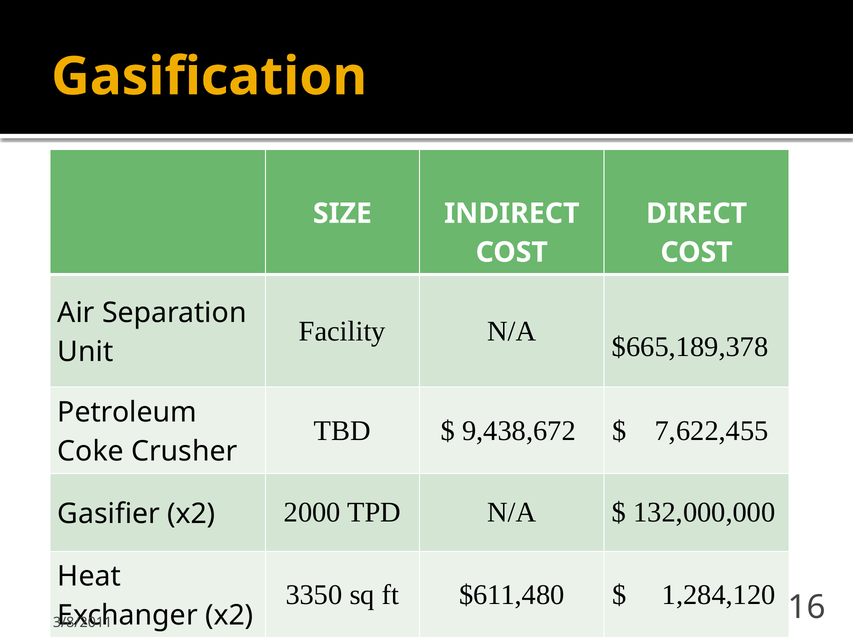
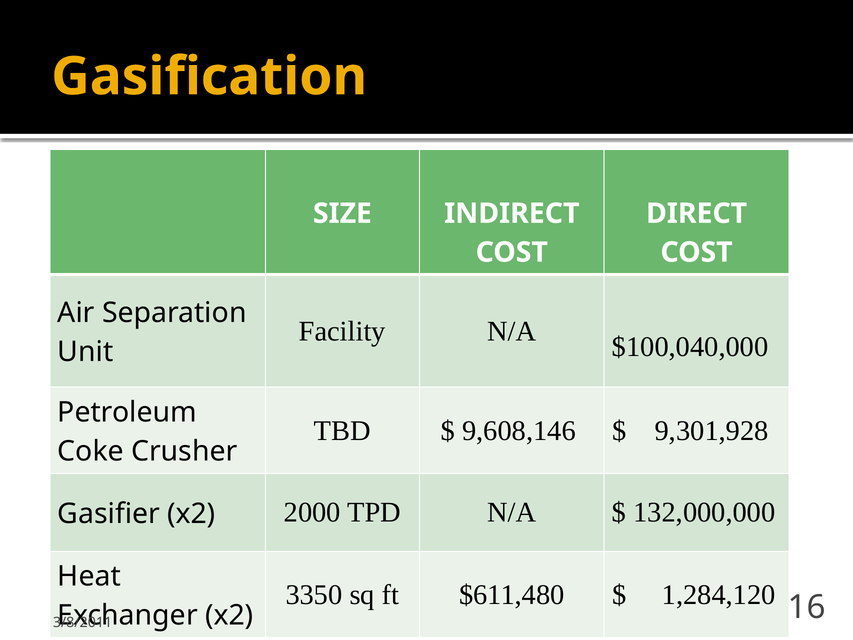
$665,189,378: $665,189,378 -> $100,040,000
9,438,672: 9,438,672 -> 9,608,146
7,622,455: 7,622,455 -> 9,301,928
